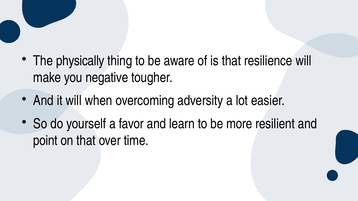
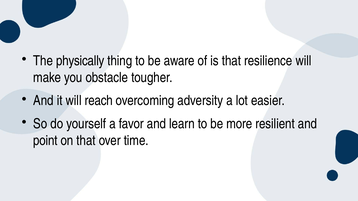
negative: negative -> obstacle
when: when -> reach
